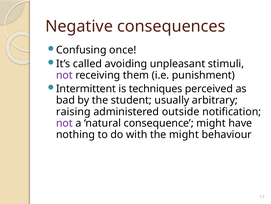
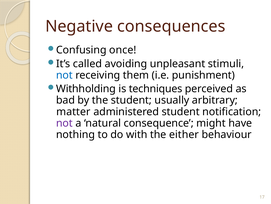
not at (64, 75) colour: purple -> blue
Intermittent: Intermittent -> Withholding
raising: raising -> matter
administered outside: outside -> student
the might: might -> either
